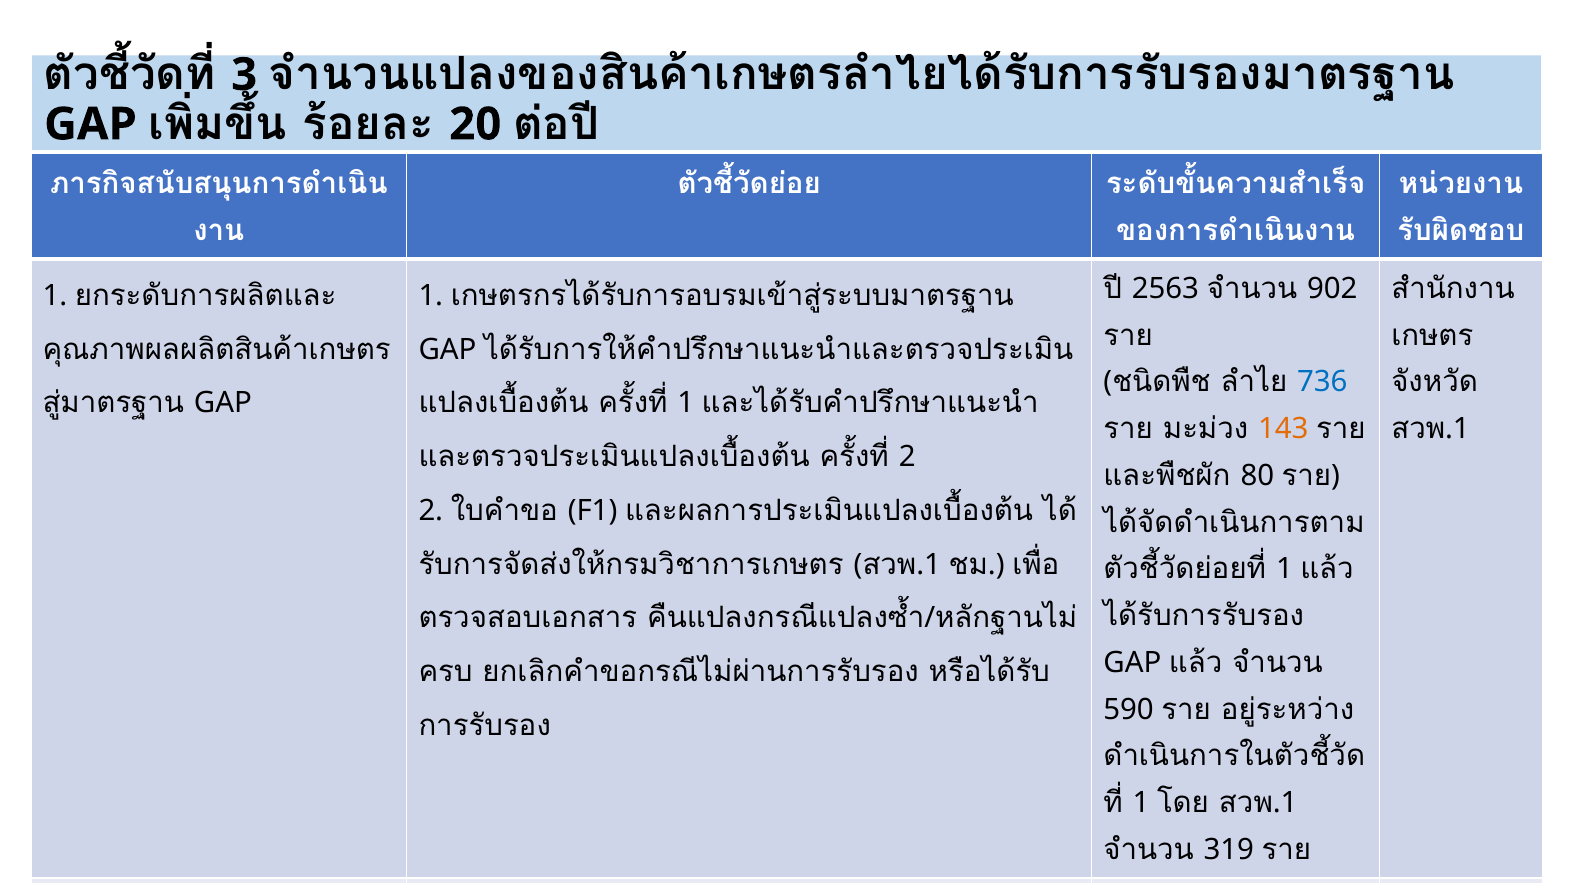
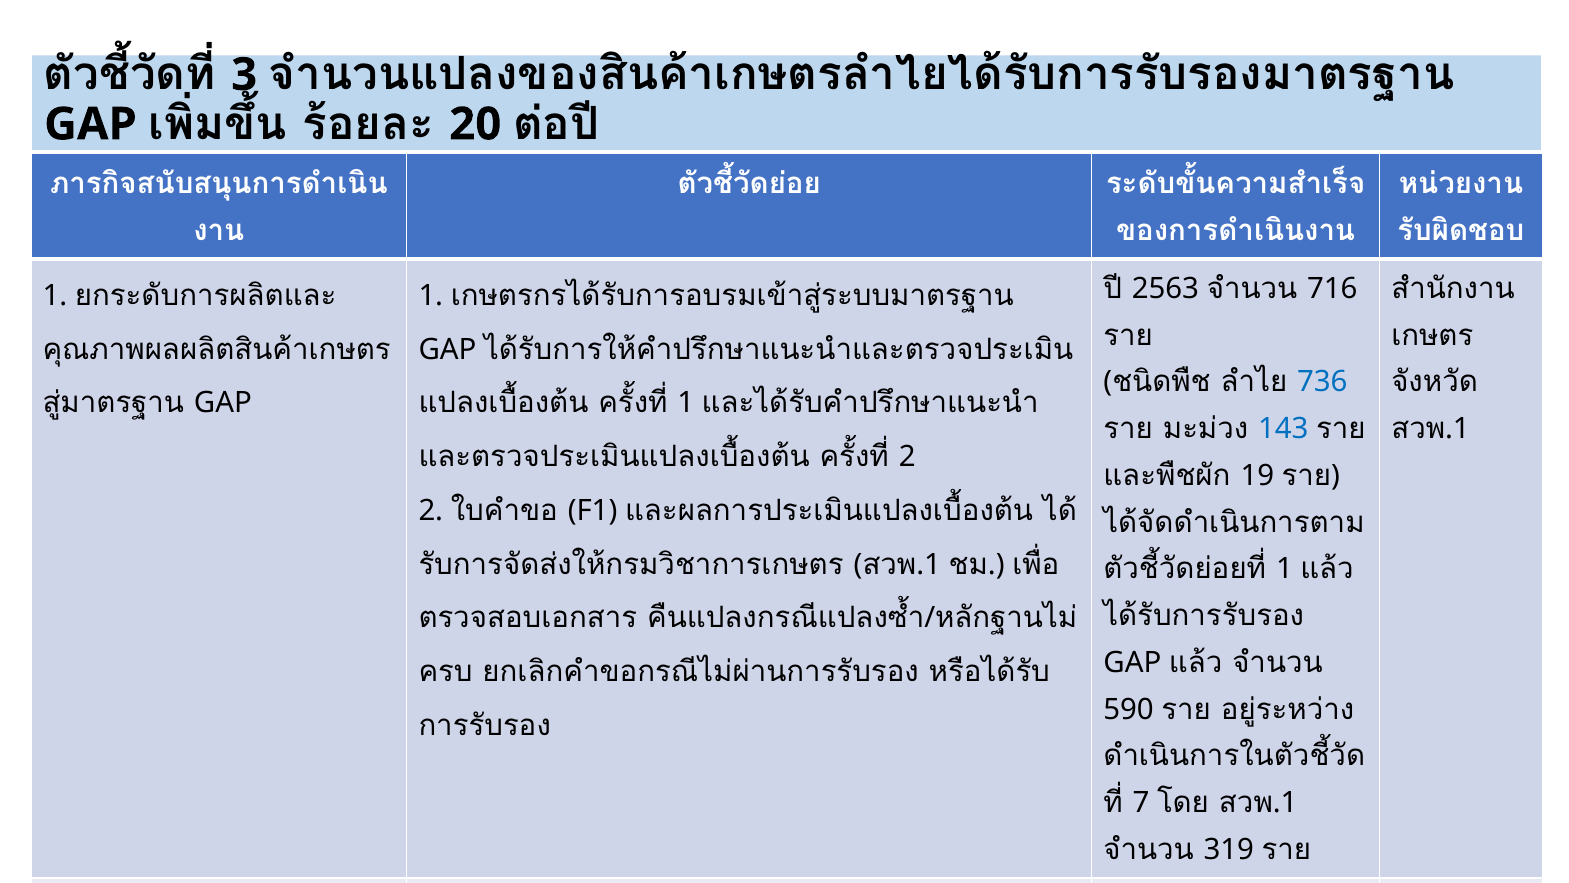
902: 902 -> 716
143 colour: orange -> blue
80: 80 -> 19
1 at (1141, 802): 1 -> 7
